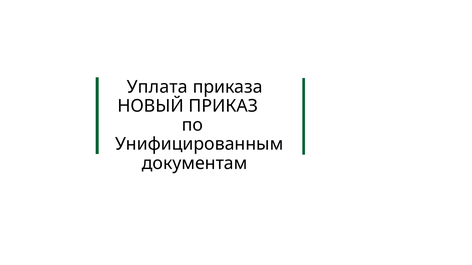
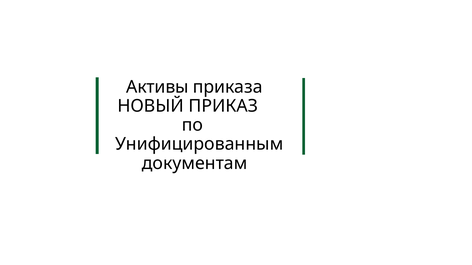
Уплата: Уплата -> Активы
